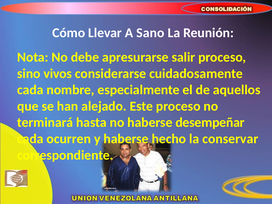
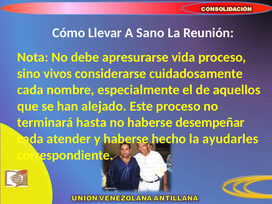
salir: salir -> vida
ocurren: ocurren -> atender
conservar: conservar -> ayudarles
